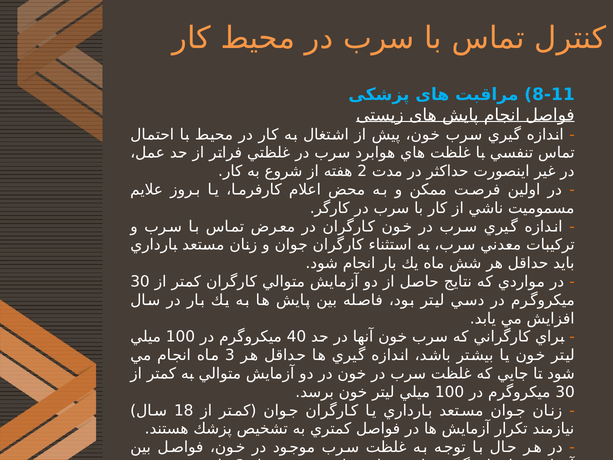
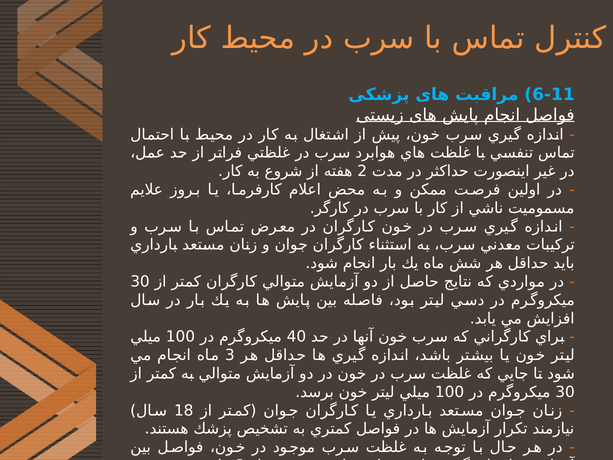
8-11: 8-11 -> 6-11
